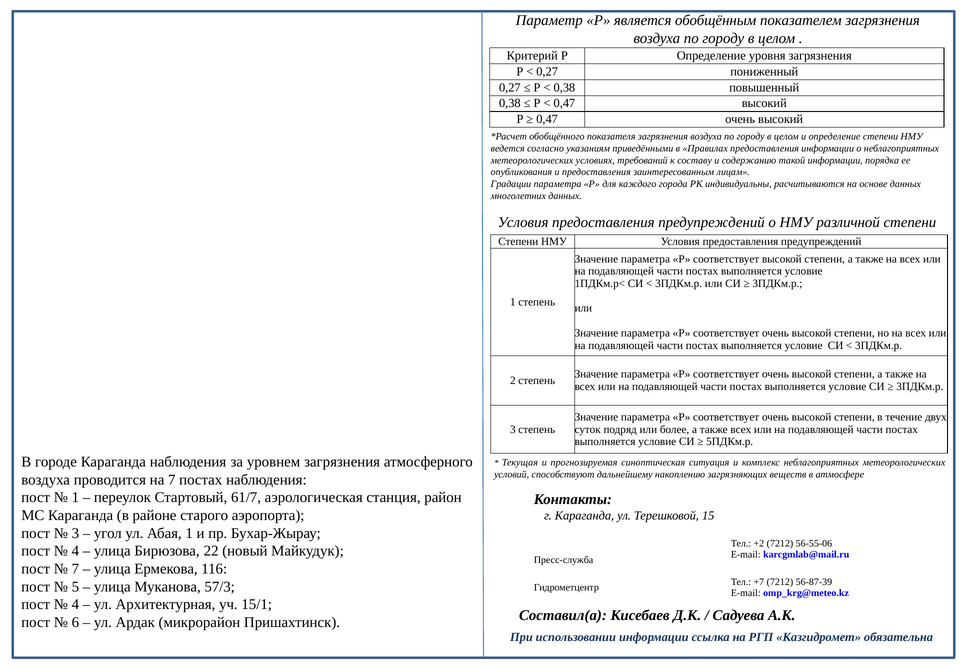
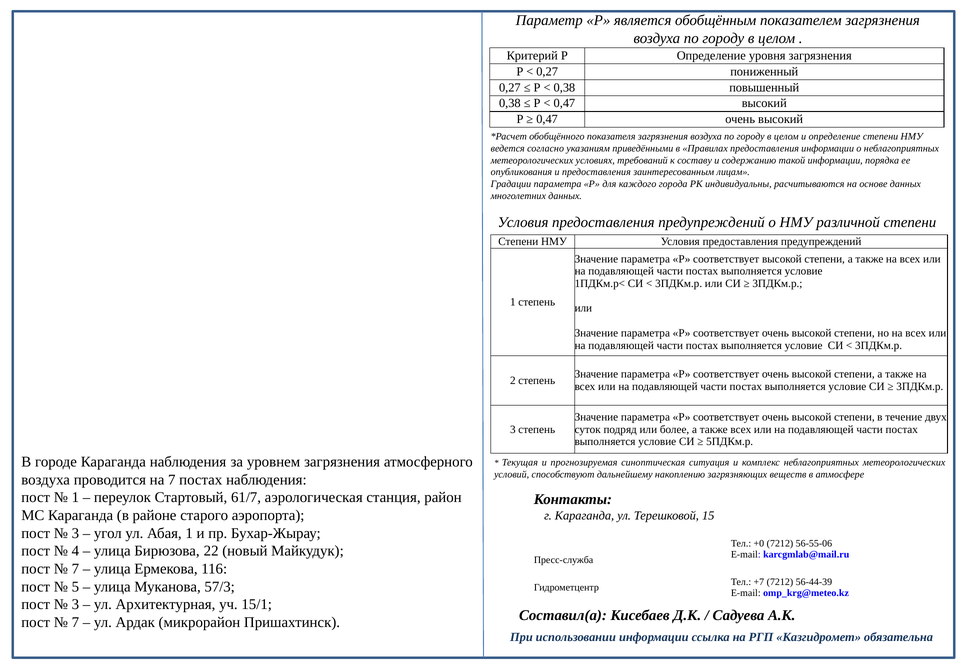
+2: +2 -> +0
56-87-39: 56-87-39 -> 56-44-39
4 at (75, 605): 4 -> 3
6 at (75, 623): 6 -> 7
